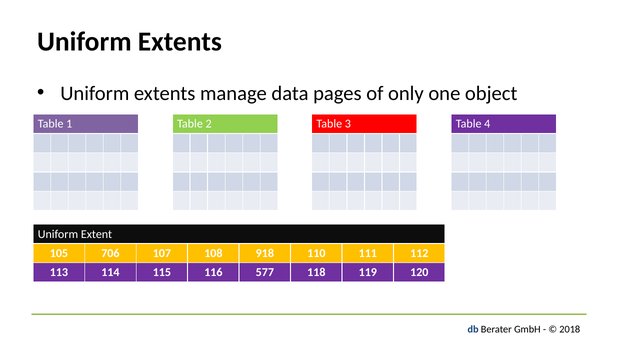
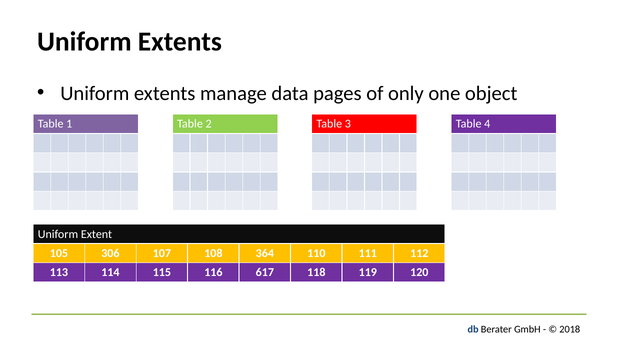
706: 706 -> 306
918: 918 -> 364
577: 577 -> 617
